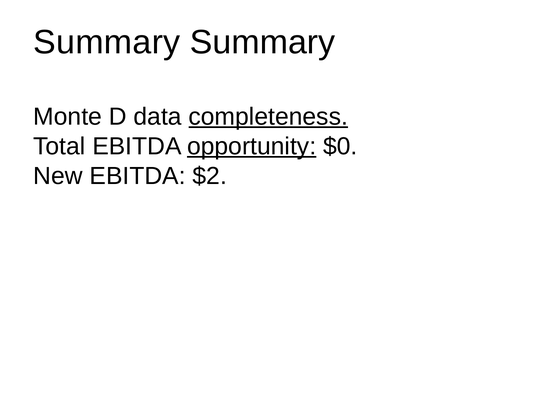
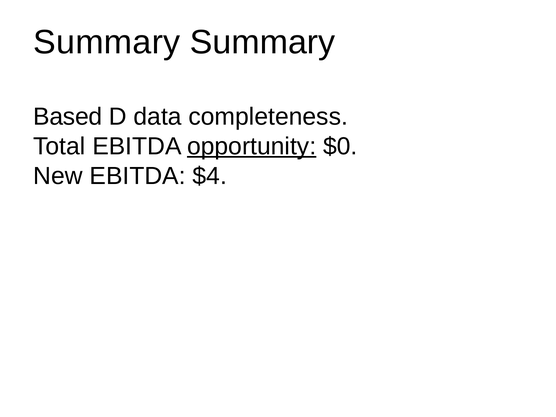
Monte: Monte -> Based
completeness underline: present -> none
$2: $2 -> $4
